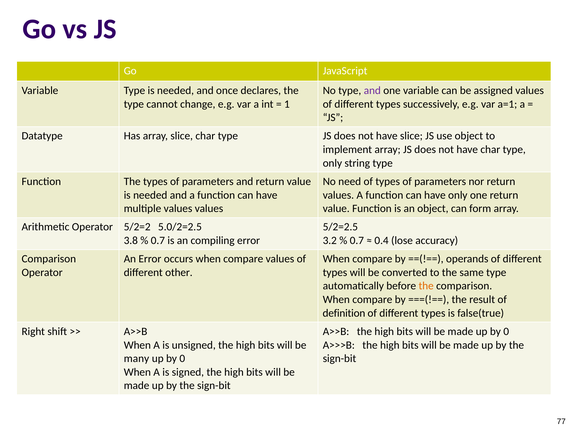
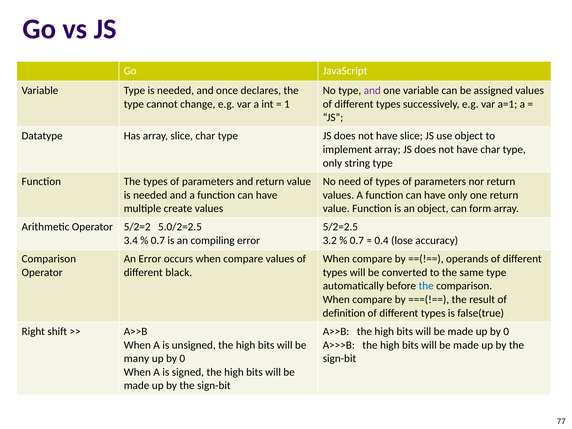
multiple values: values -> create
3.8: 3.8 -> 3.4
other: other -> black
the at (426, 286) colour: orange -> blue
